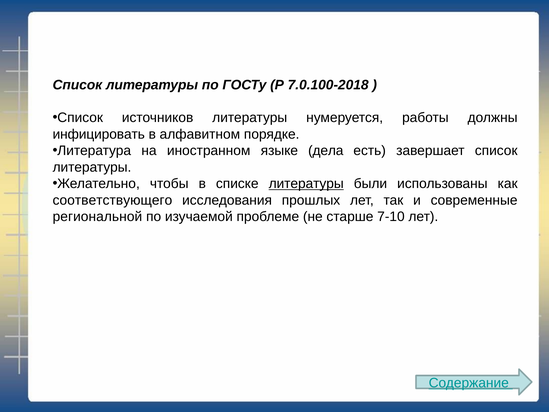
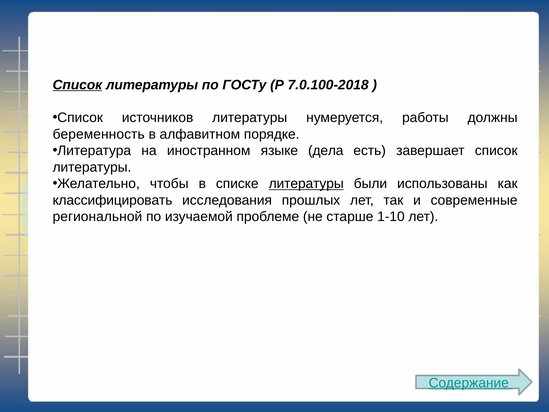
Список at (77, 85) underline: none -> present
инфицировать: инфицировать -> беременность
соответствующего: соответствующего -> классифицировать
7-10: 7-10 -> 1-10
